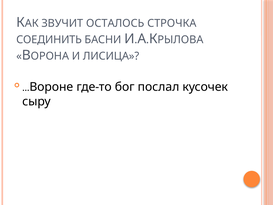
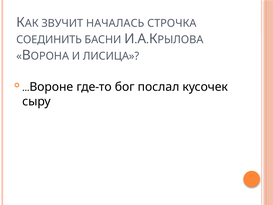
ОСТАЛОСЬ: ОСТАЛОСЬ -> НАЧАЛАСЬ
